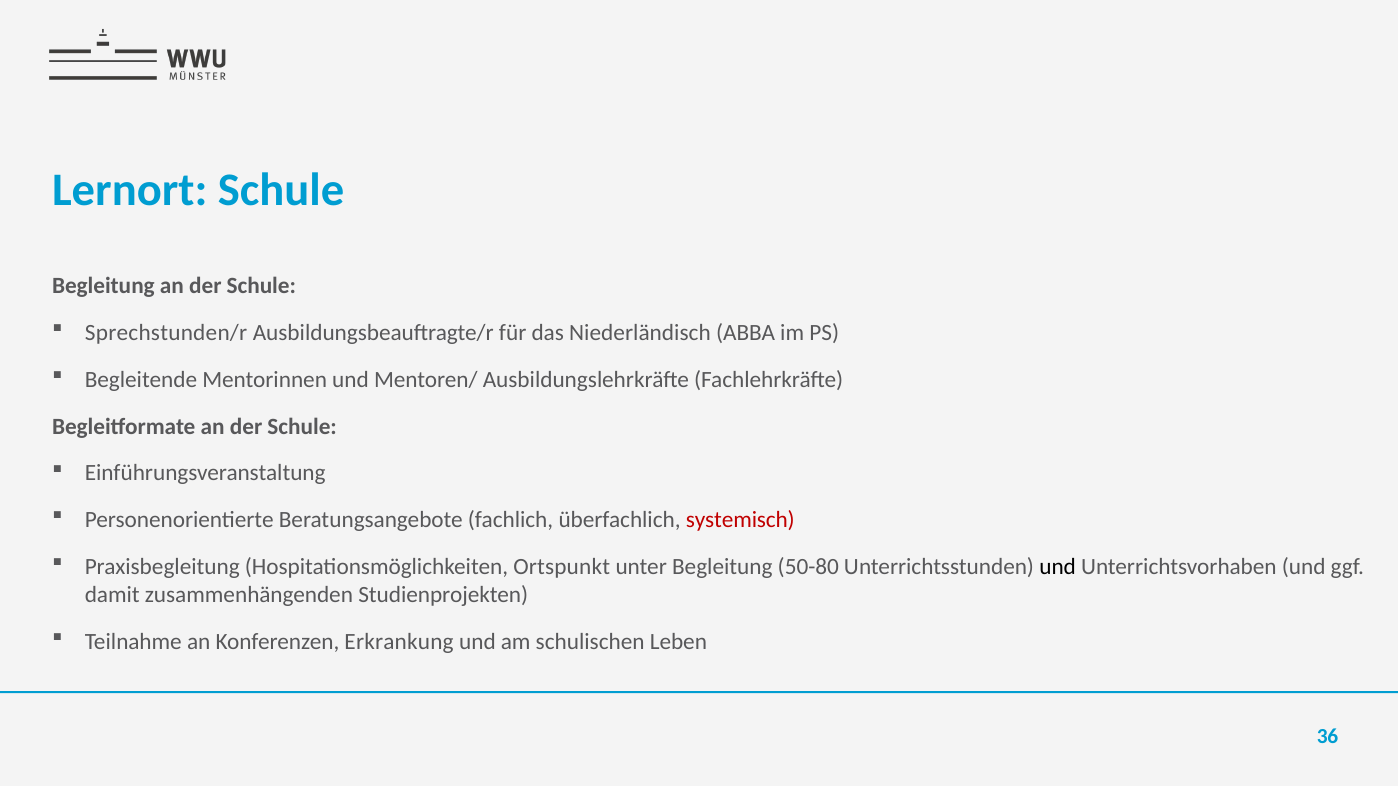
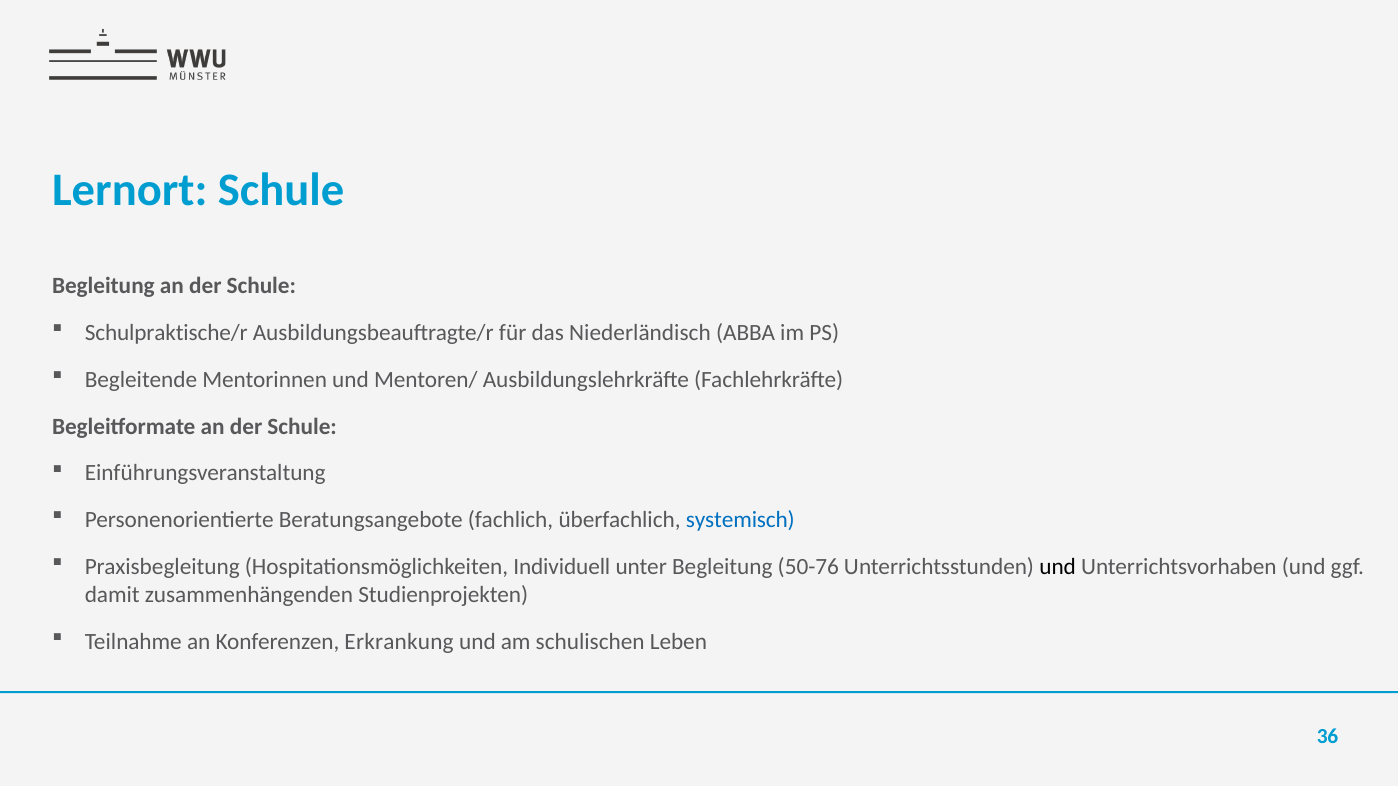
Sprechstunden/r: Sprechstunden/r -> Schulpraktische/r
systemisch colour: red -> blue
Ortspunkt: Ortspunkt -> Individuell
50-80: 50-80 -> 50-76
